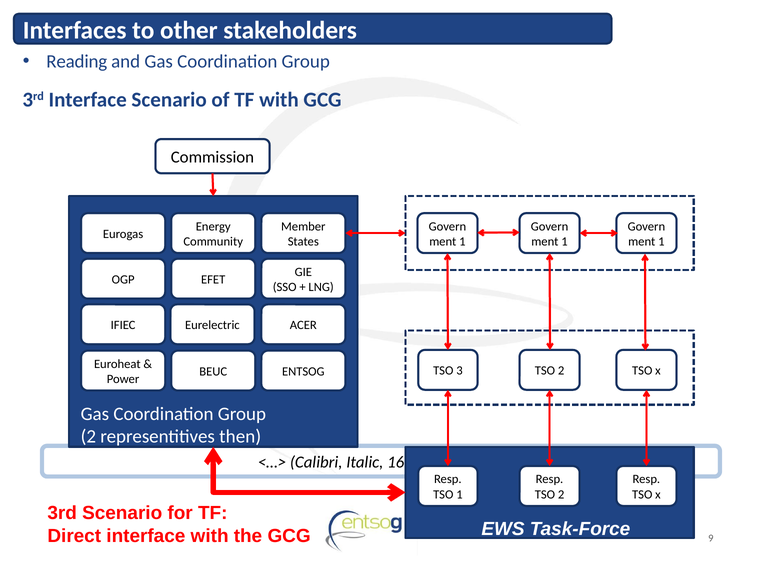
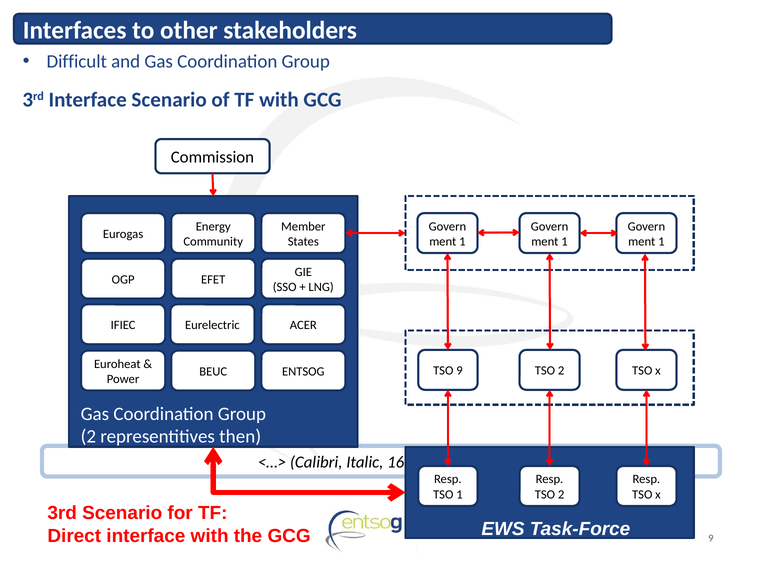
Reading: Reading -> Difficult
TSO 3: 3 -> 9
